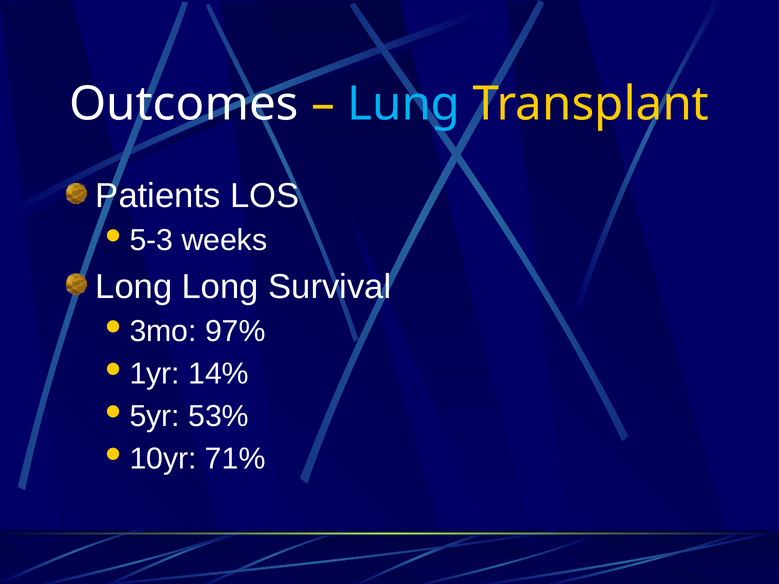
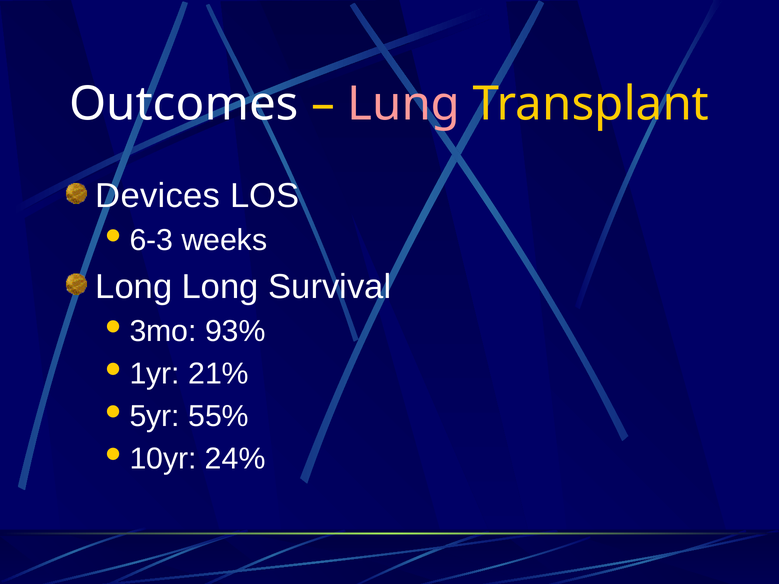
Lung colour: light blue -> pink
Patients: Patients -> Devices
5-3: 5-3 -> 6-3
97%: 97% -> 93%
14%: 14% -> 21%
53%: 53% -> 55%
71%: 71% -> 24%
